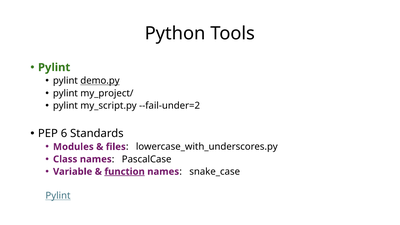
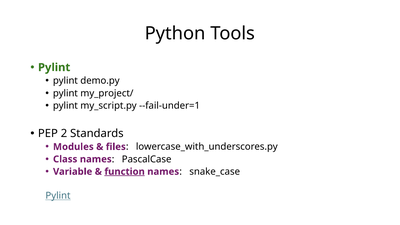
demo.py underline: present -> none
--fail-under=2: --fail-under=2 -> --fail-under=1
6: 6 -> 2
